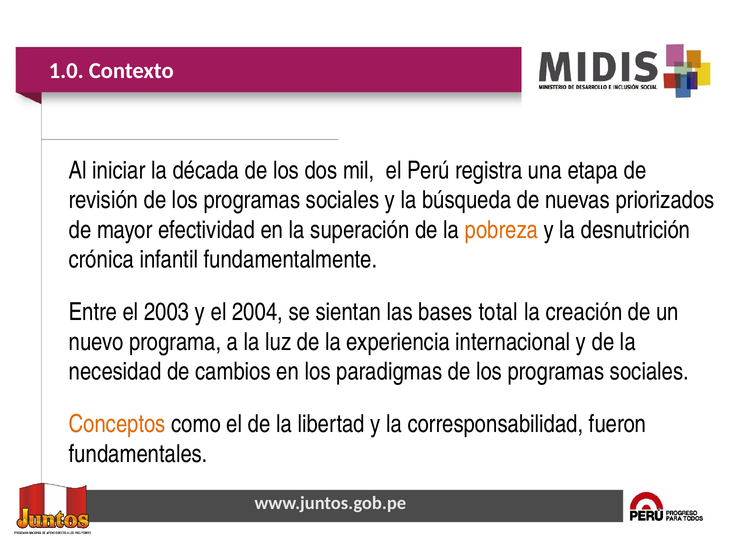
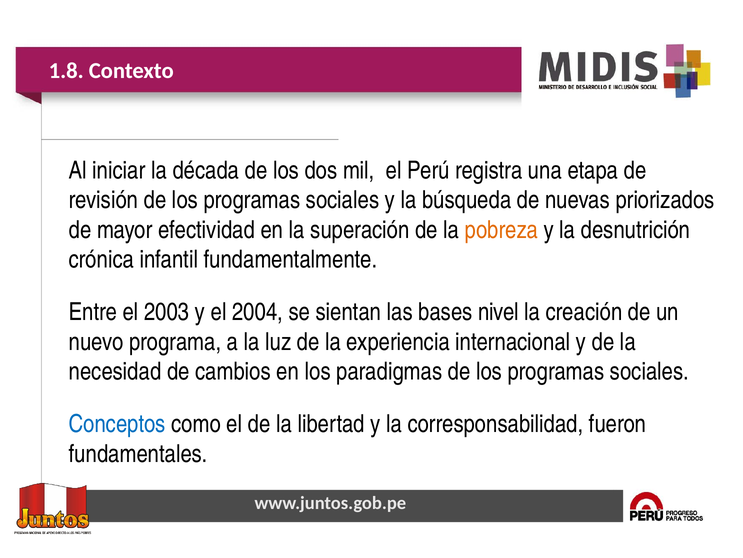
1.0: 1.0 -> 1.8
total: total -> nivel
Conceptos colour: orange -> blue
